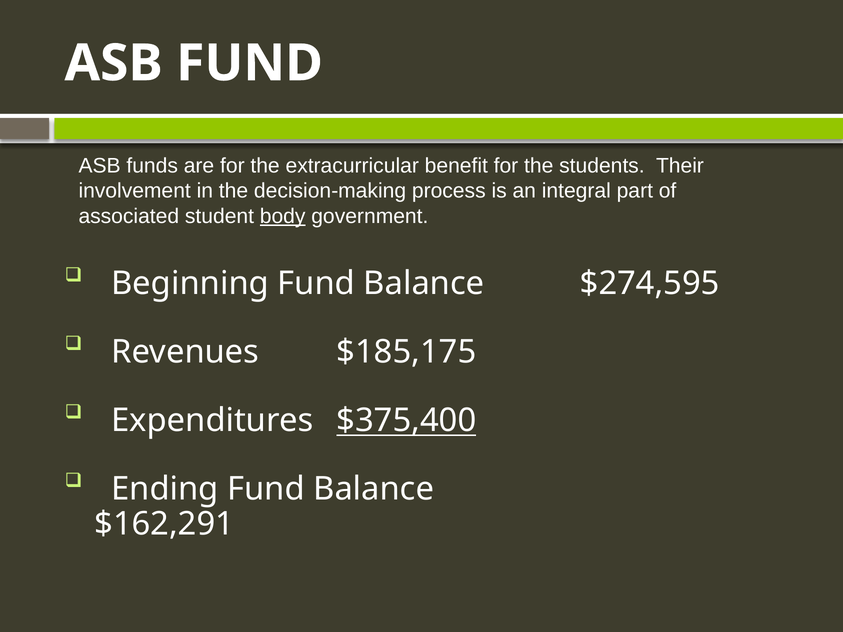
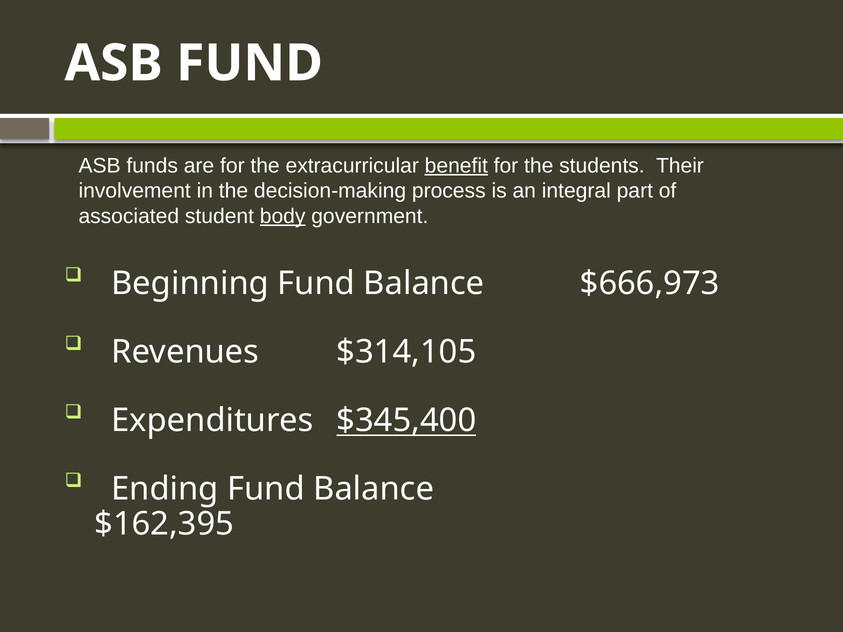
benefit underline: none -> present
$274,595: $274,595 -> $666,973
$185,175: $185,175 -> $314,105
$375,400: $375,400 -> $345,400
$162,291: $162,291 -> $162,395
